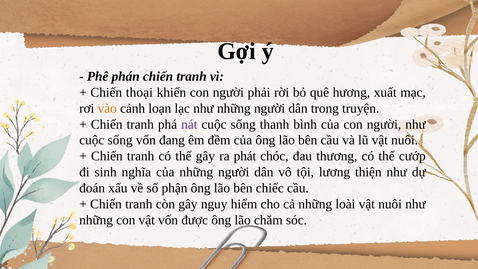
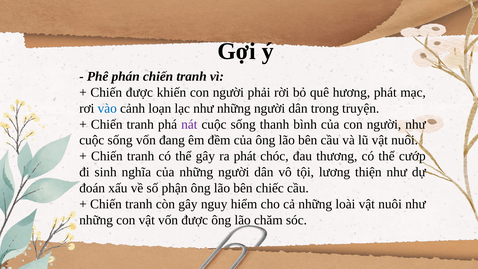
Chiến thoại: thoại -> được
hương xuất: xuất -> phát
vào colour: orange -> blue
